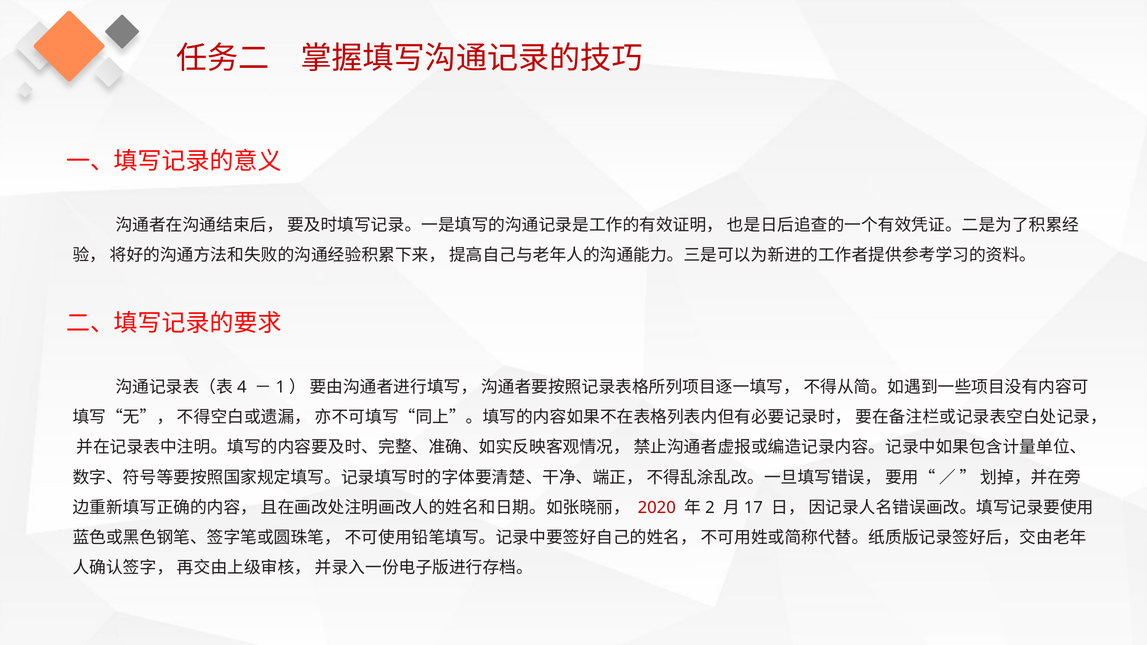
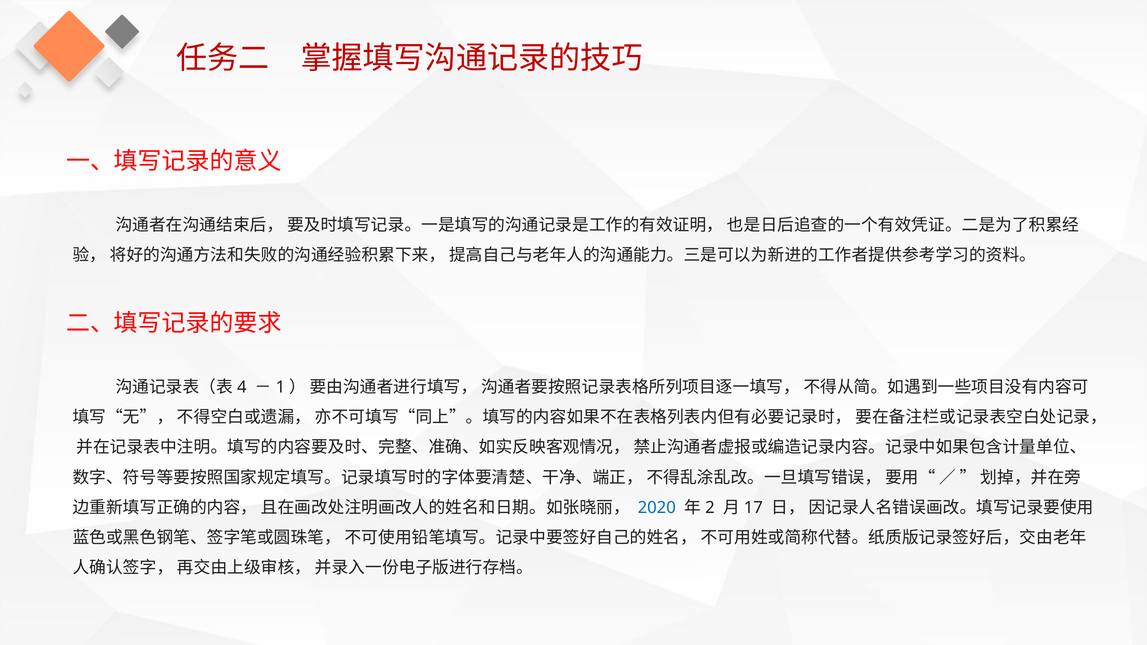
2020 colour: red -> blue
